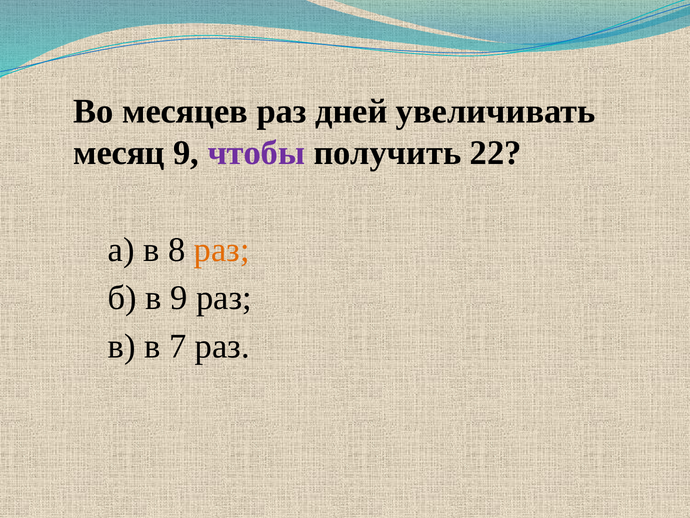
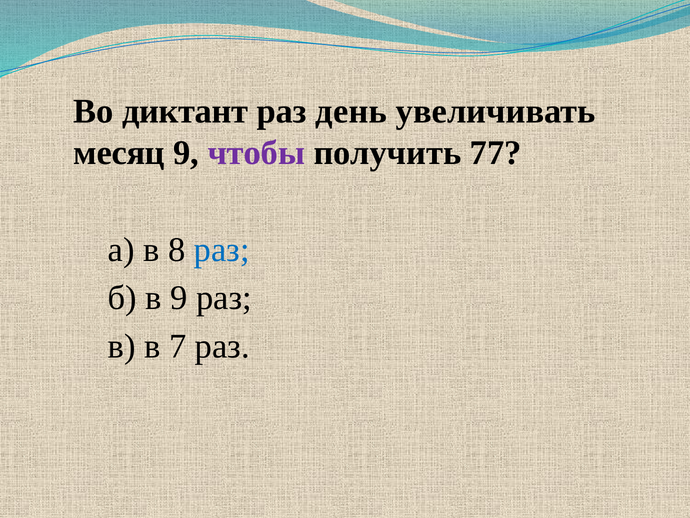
месяцев: месяцев -> диктант
дней: дней -> день
22: 22 -> 77
раз at (222, 249) colour: orange -> blue
